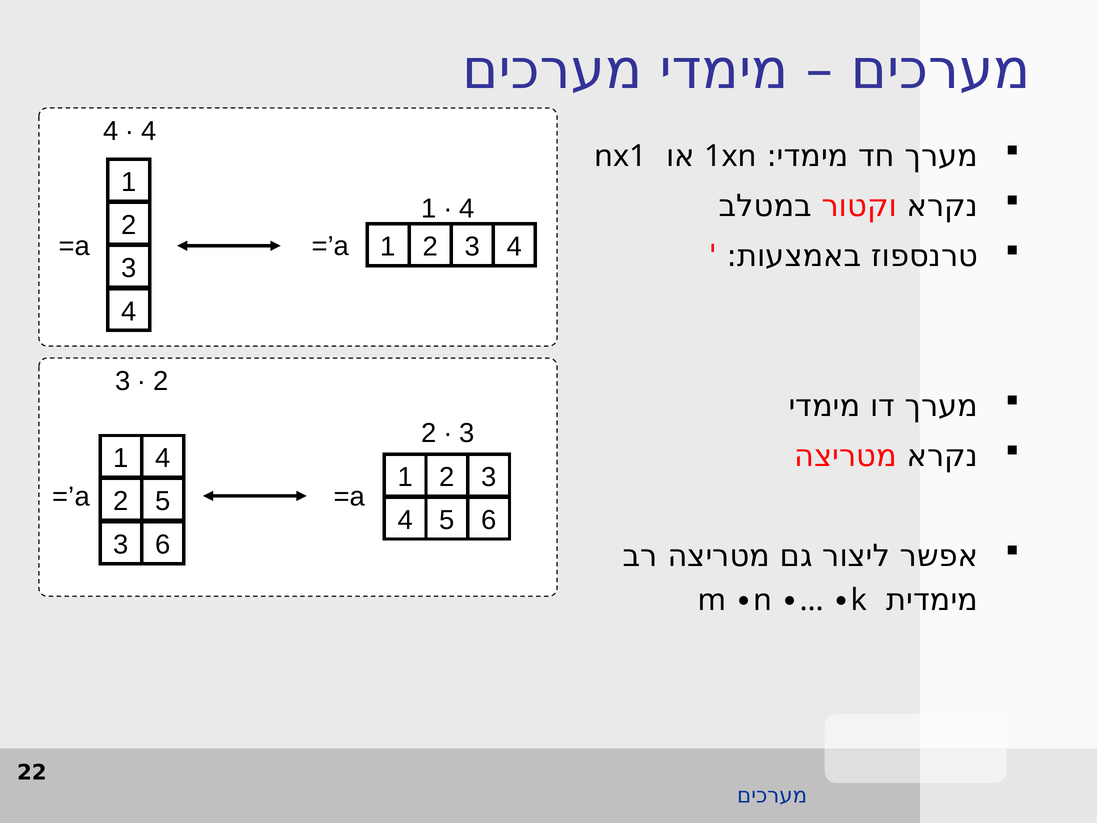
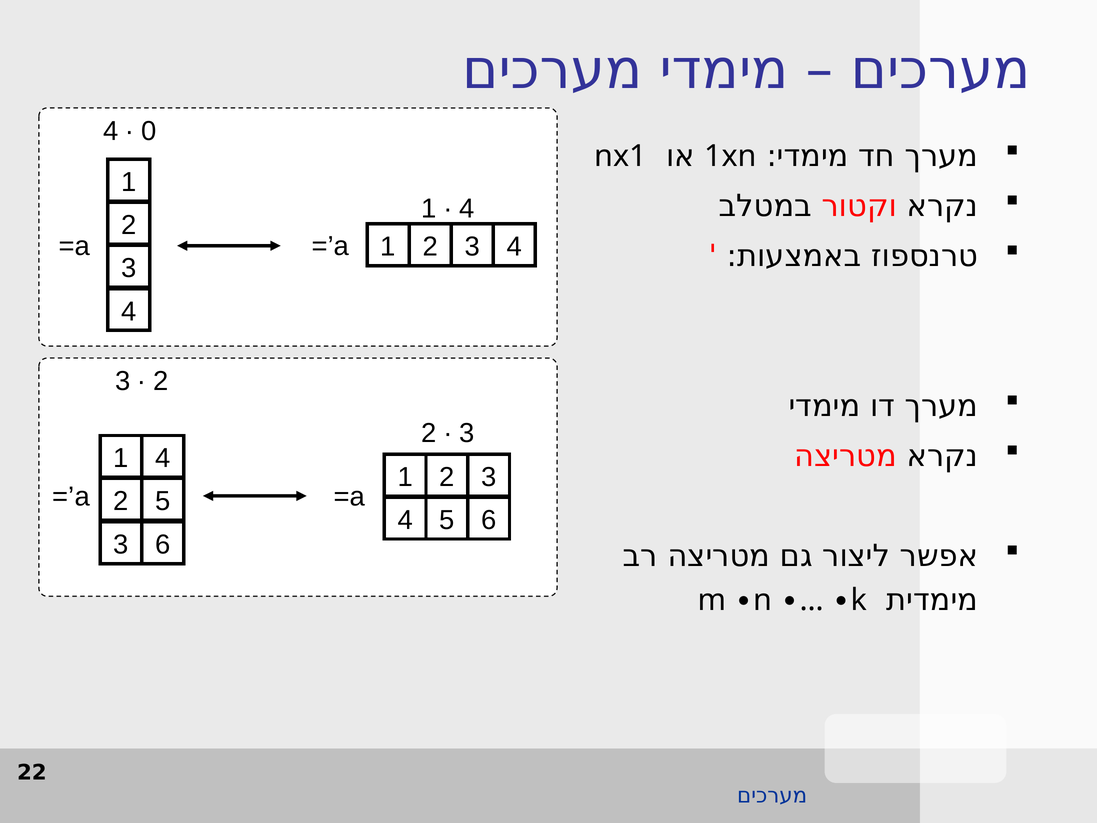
4 at (149, 131): 4 -> 0
